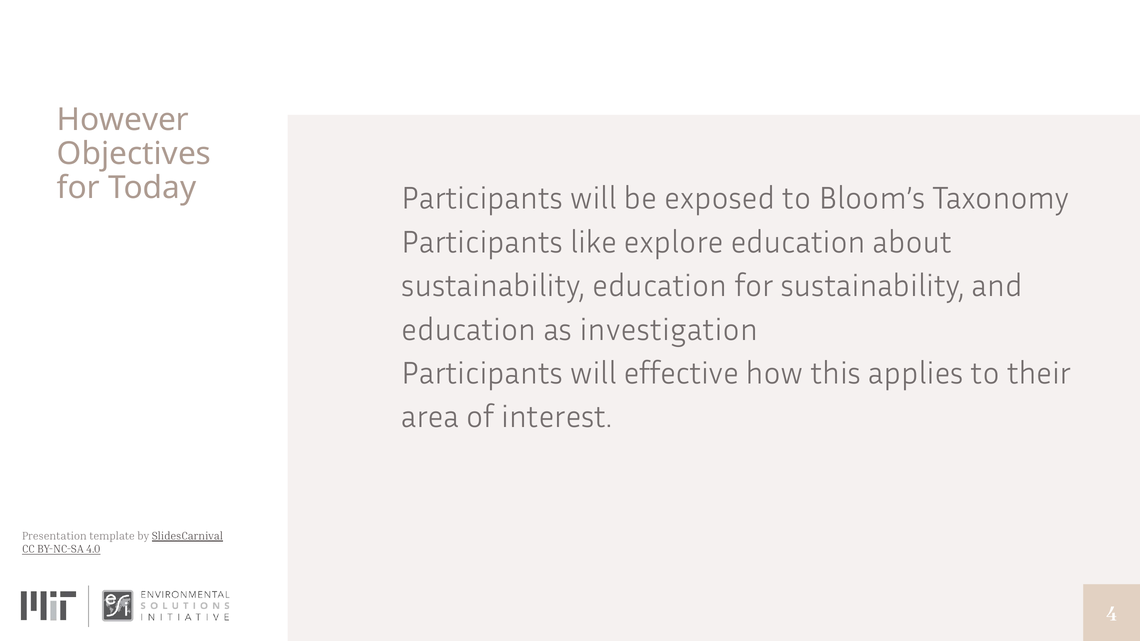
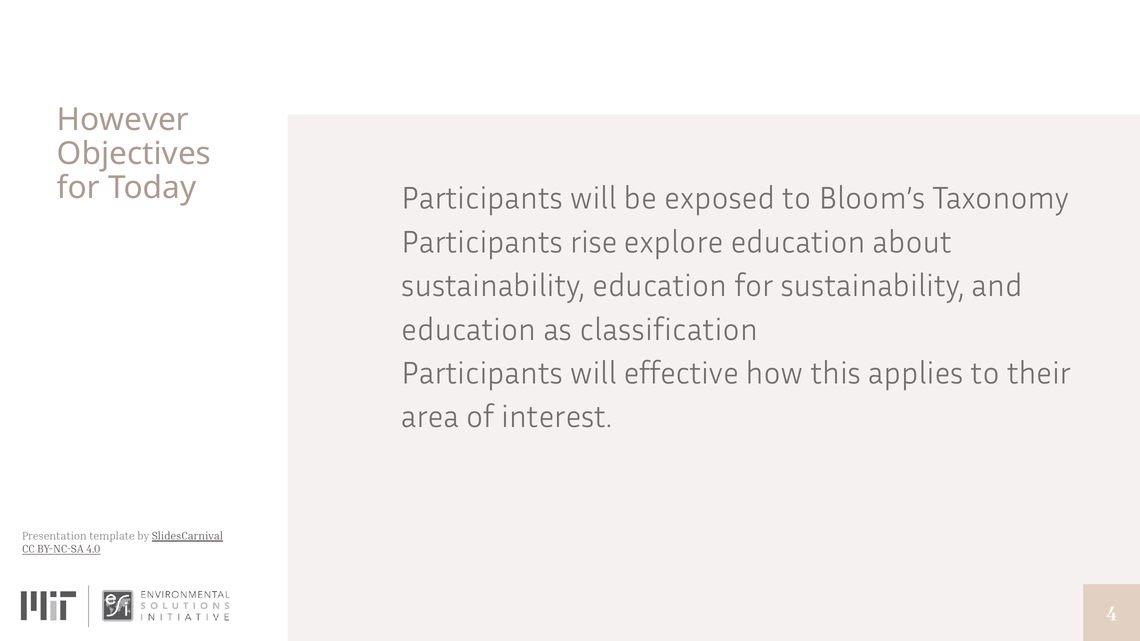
like: like -> rise
investigation: investigation -> classification
